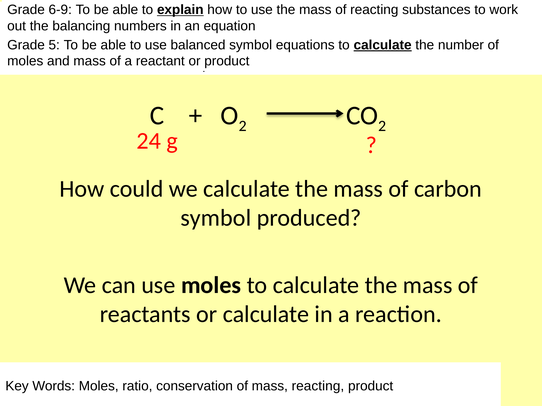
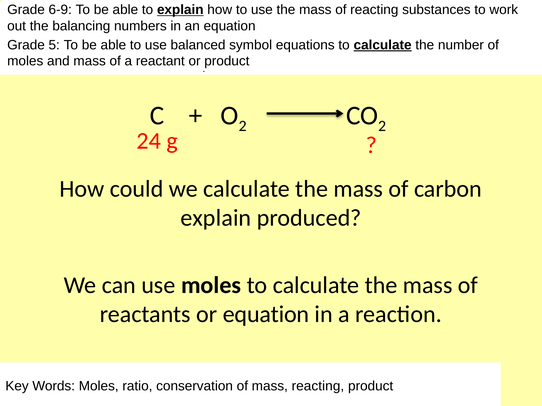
symbol at (216, 218): symbol -> explain
or calculate: calculate -> equation
